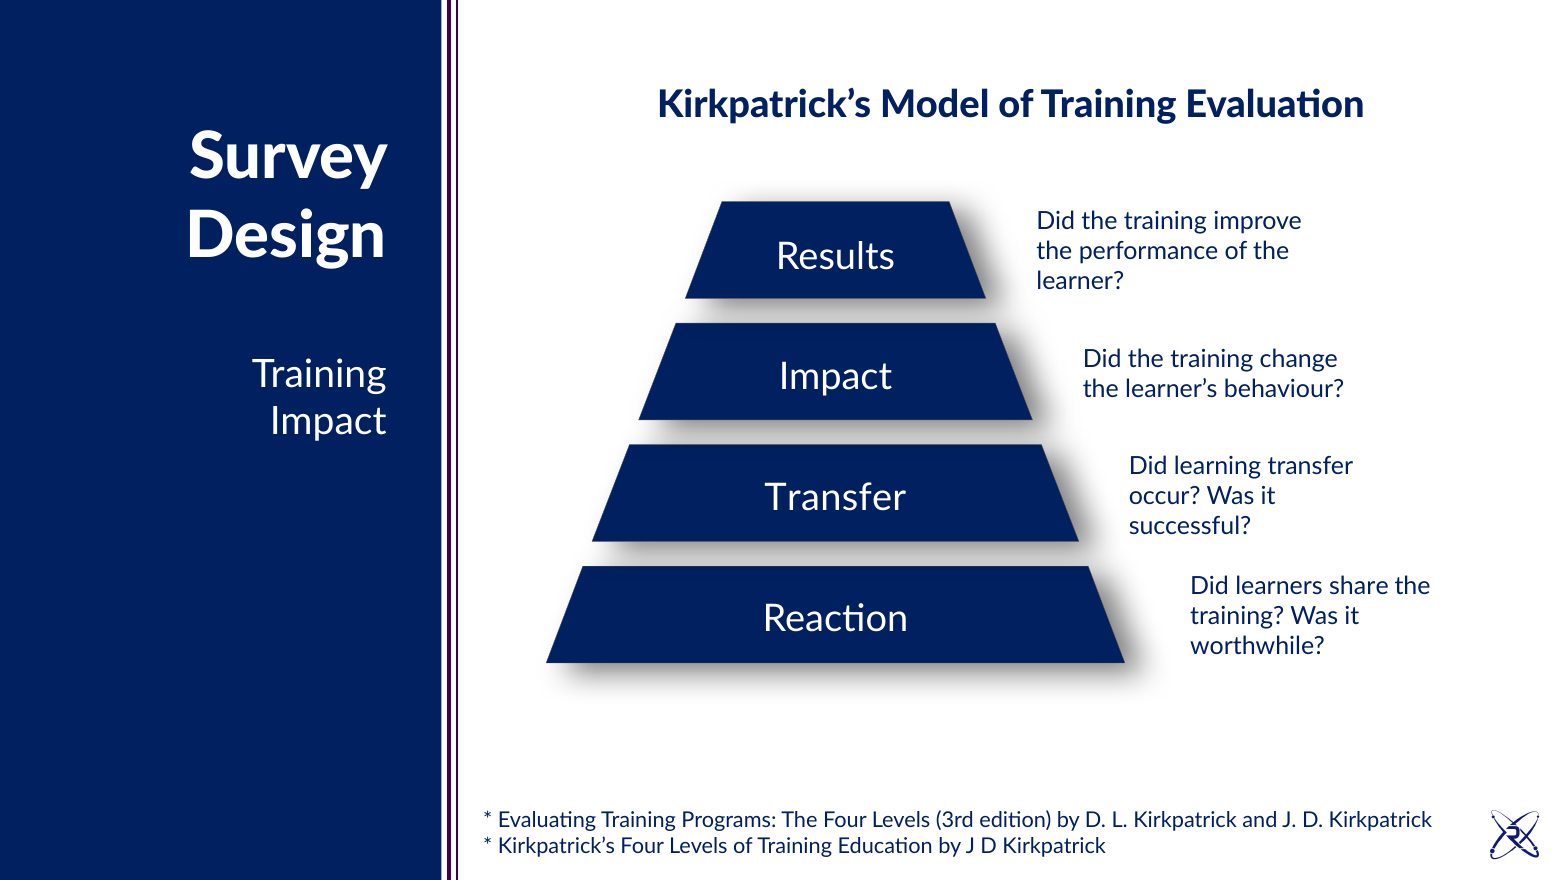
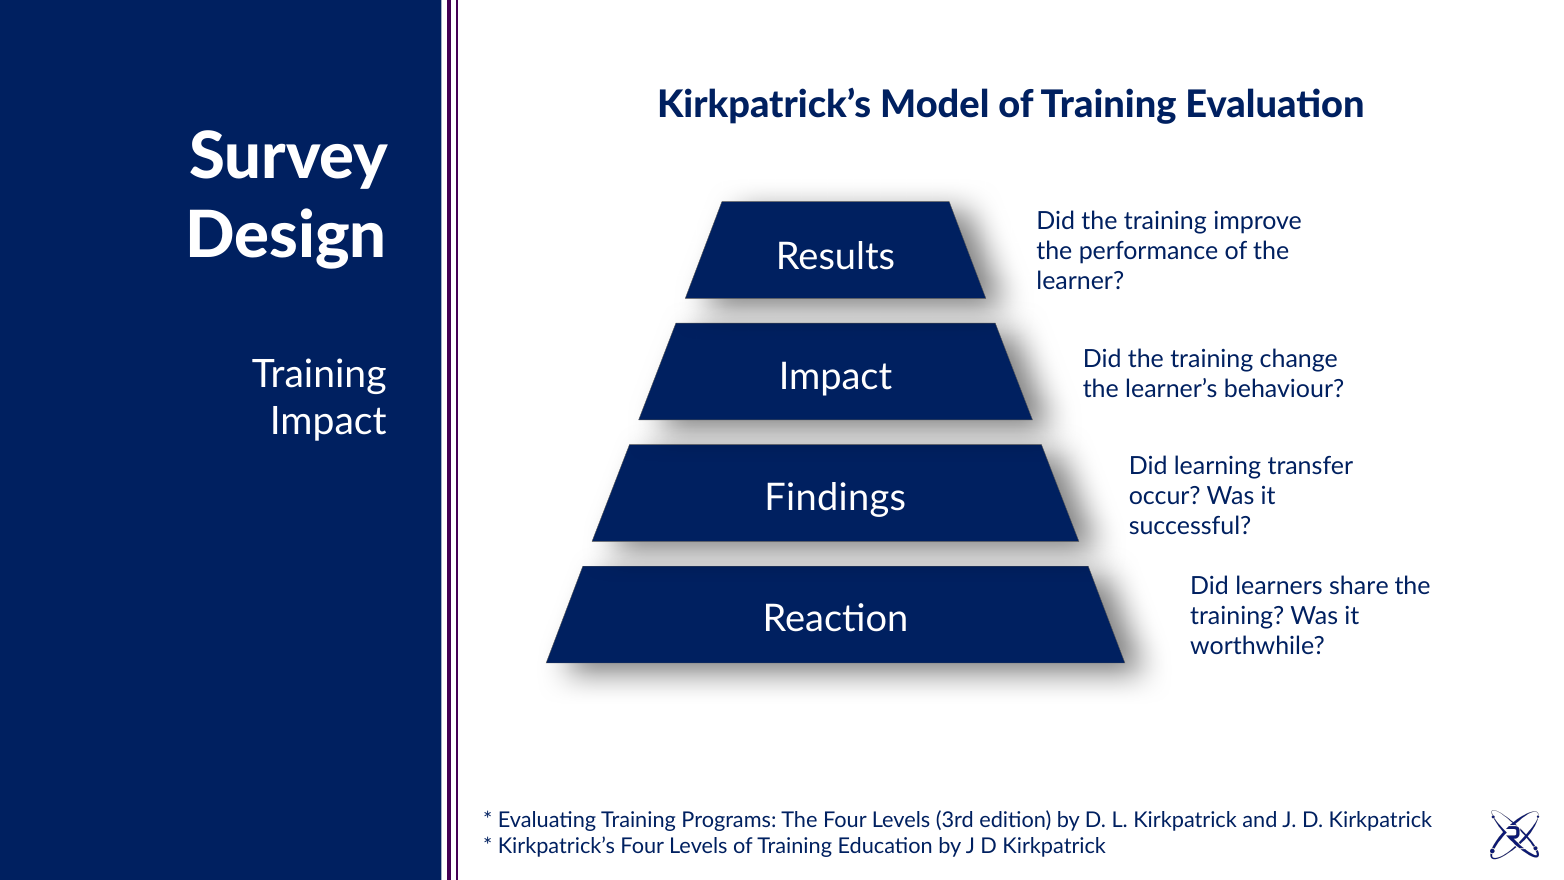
Transfer at (835, 498): Transfer -> Findings
